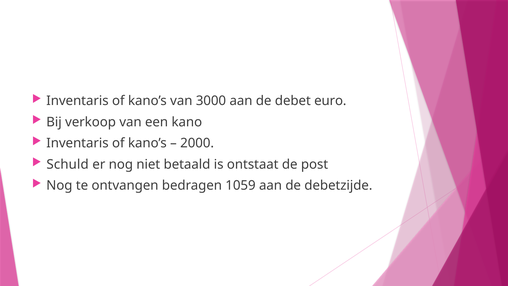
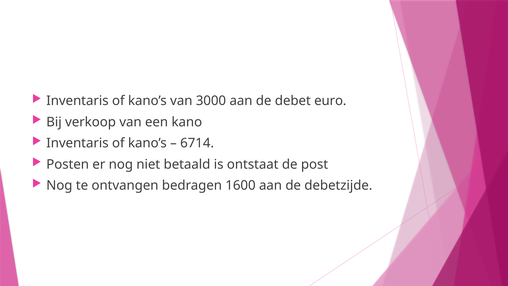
2000: 2000 -> 6714
Schuld: Schuld -> Posten
1059: 1059 -> 1600
